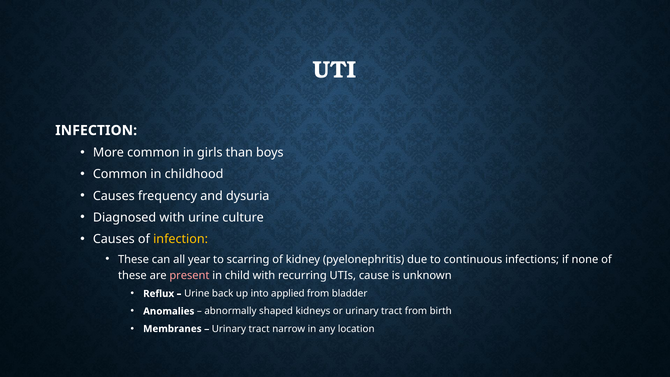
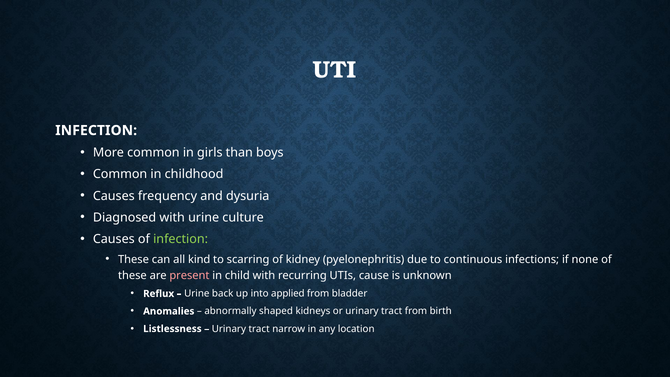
infection at (181, 239) colour: yellow -> light green
year: year -> kind
Membranes: Membranes -> Listlessness
